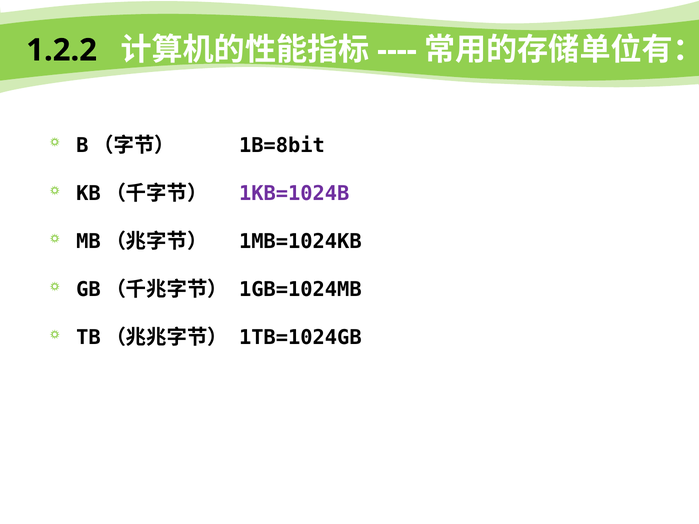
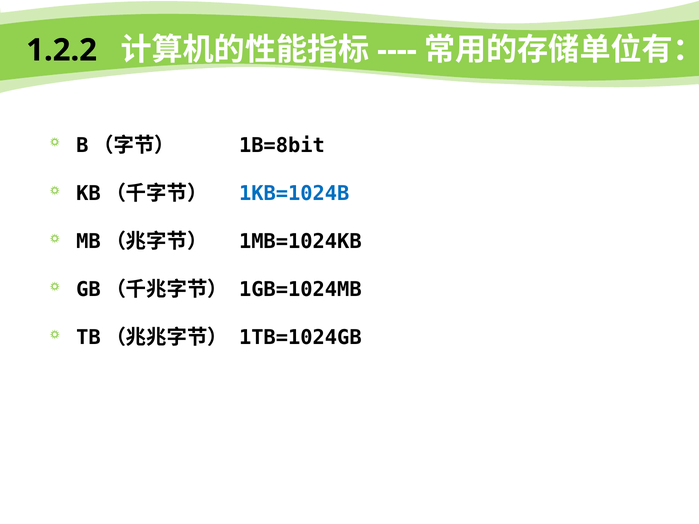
1KB=1024B colour: purple -> blue
